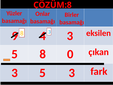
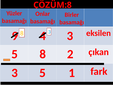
0: 0 -> 2
5 3: 3 -> 1
